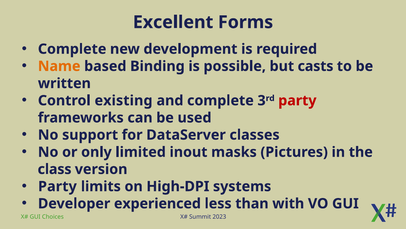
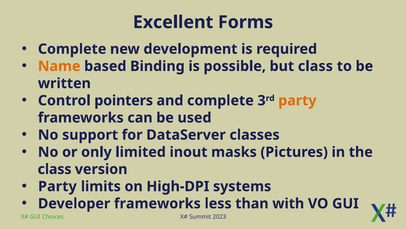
but casts: casts -> class
existing: existing -> pointers
party at (297, 100) colour: red -> orange
Developer experienced: experienced -> frameworks
